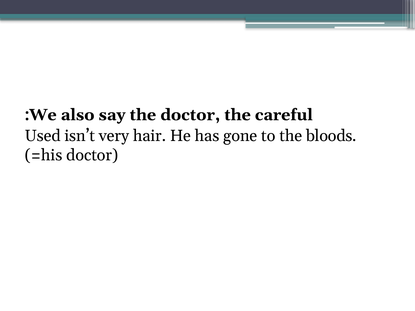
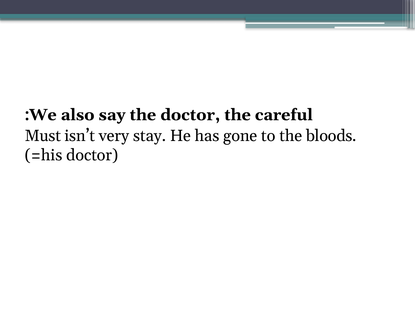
Used: Used -> Must
hair: hair -> stay
